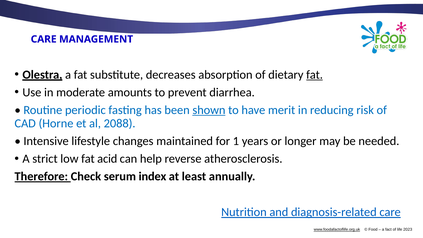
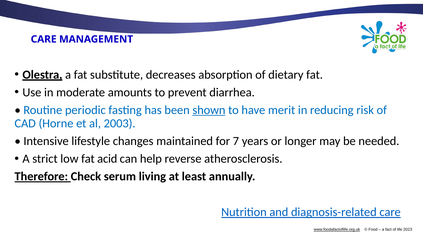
fat at (315, 75) underline: present -> none
2088: 2088 -> 2003
1: 1 -> 7
index: index -> living
